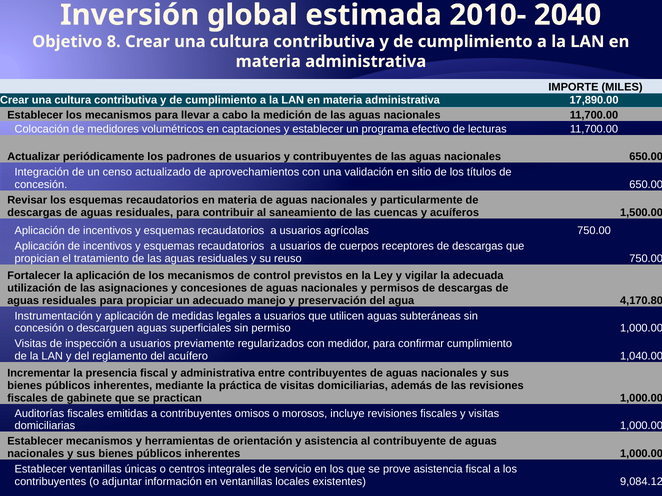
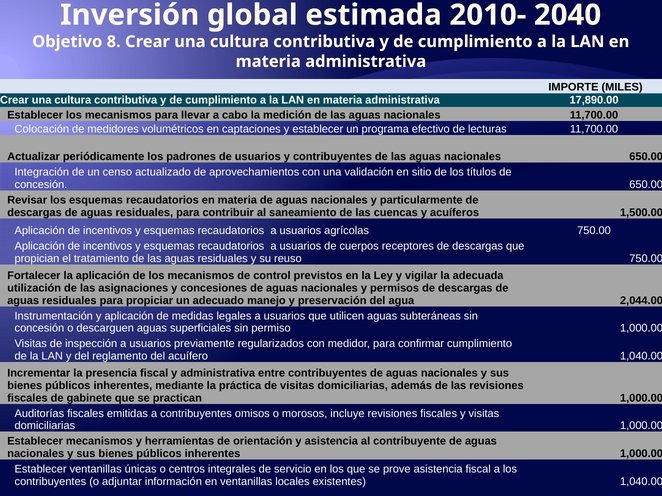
4,170.80: 4,170.80 -> 2,044.00
existentes 9,084.12: 9,084.12 -> 1,040.00
